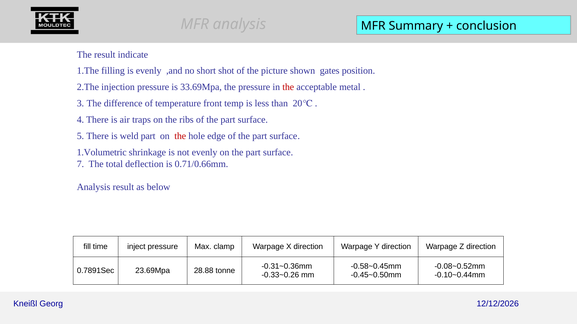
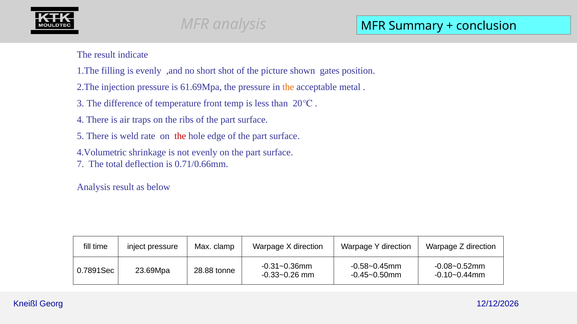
33.69Mpa: 33.69Mpa -> 61.69Mpa
the at (288, 87) colour: red -> orange
weld part: part -> rate
1.Volumetric: 1.Volumetric -> 4.Volumetric
